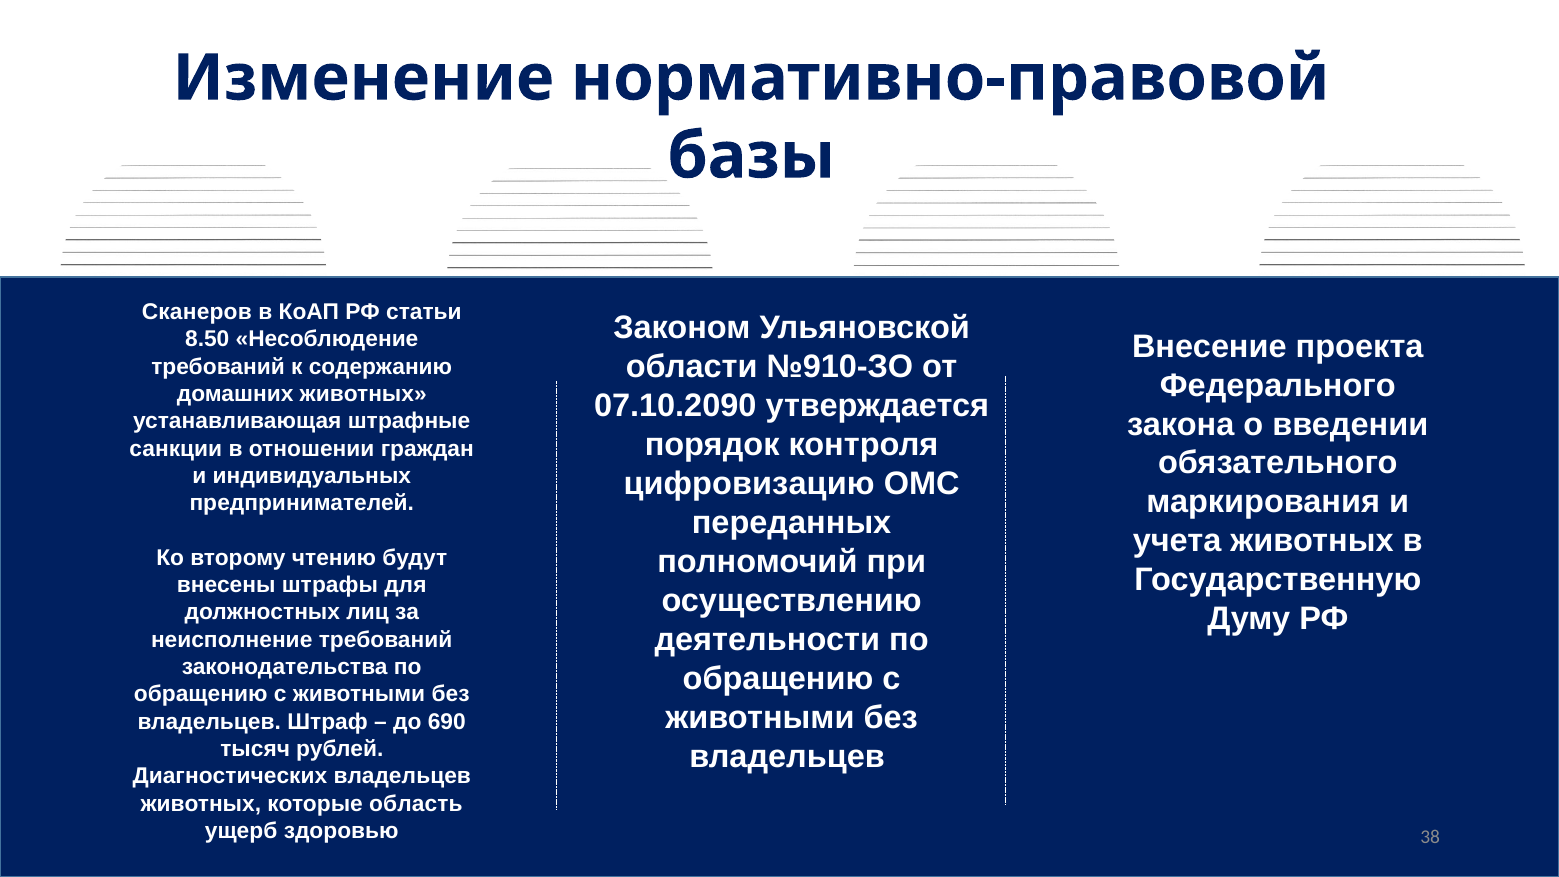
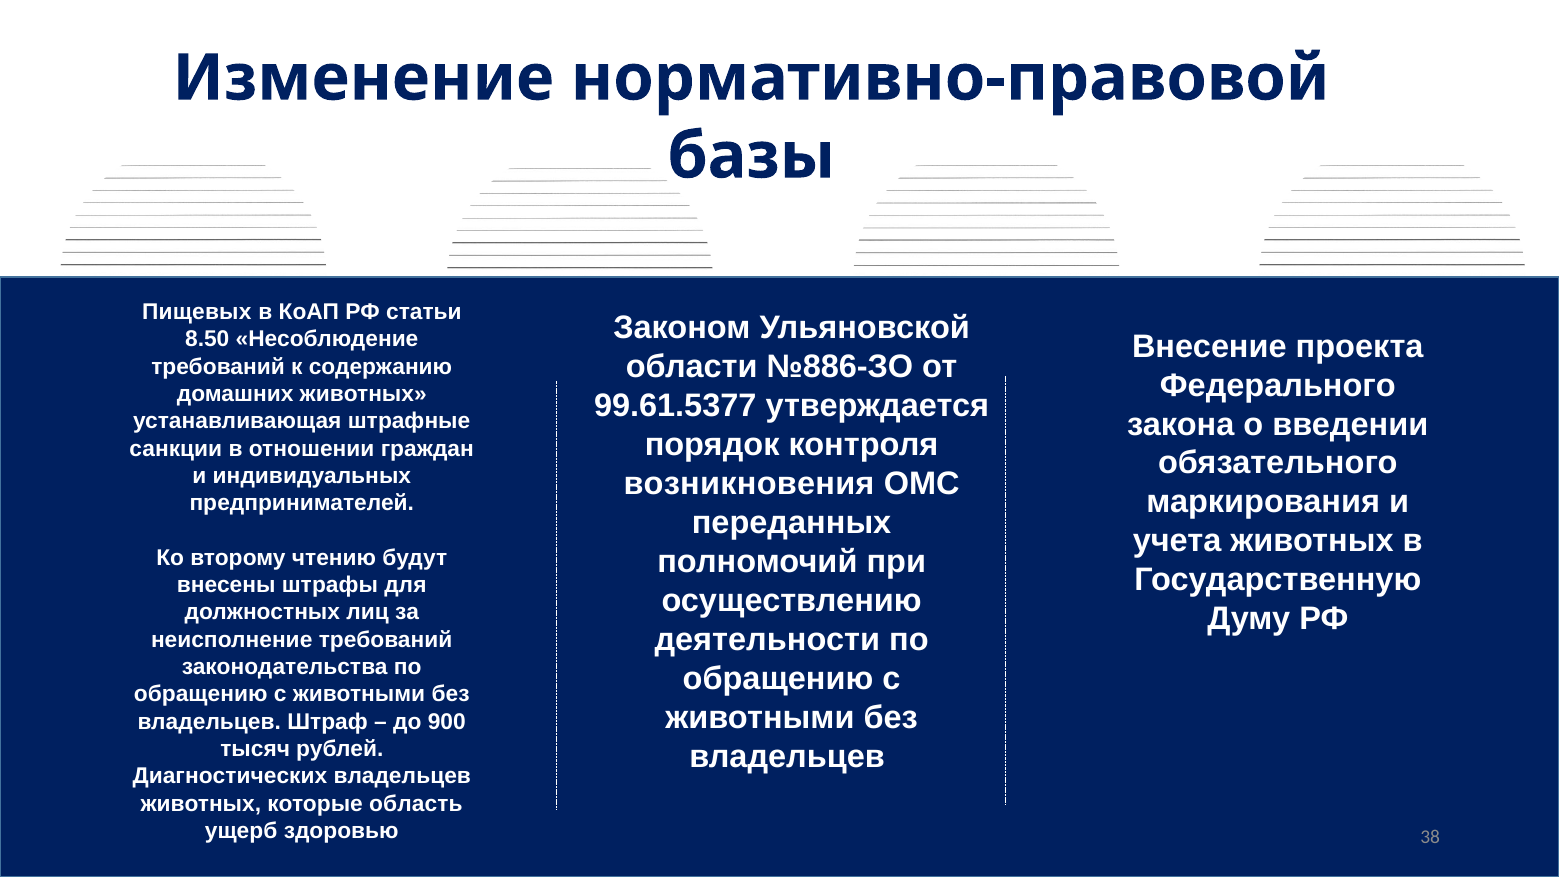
Сканеров: Сканеров -> Пищевых
№910-ЗО: №910-ЗО -> №886-ЗО
07.10.2090: 07.10.2090 -> 99.61.5377
цифровизацию: цифровизацию -> возникновения
690: 690 -> 900
